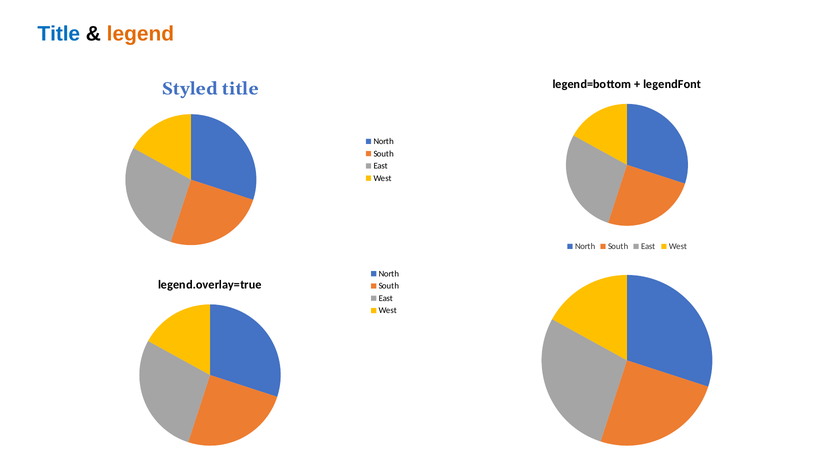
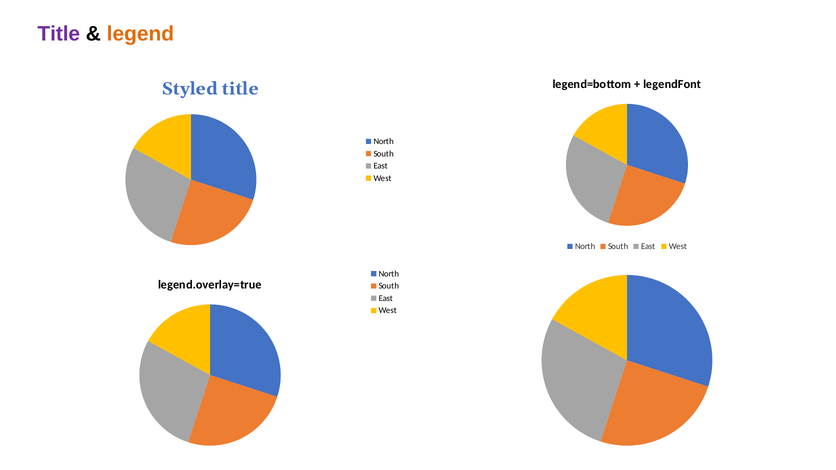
Title at (59, 34) colour: blue -> purple
